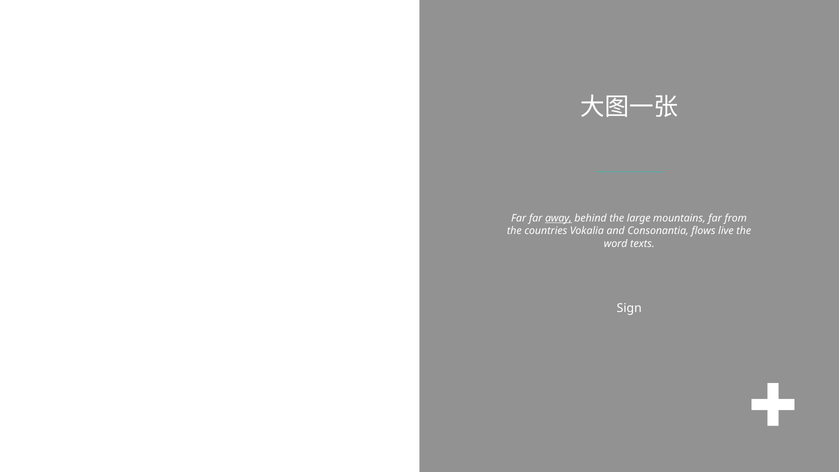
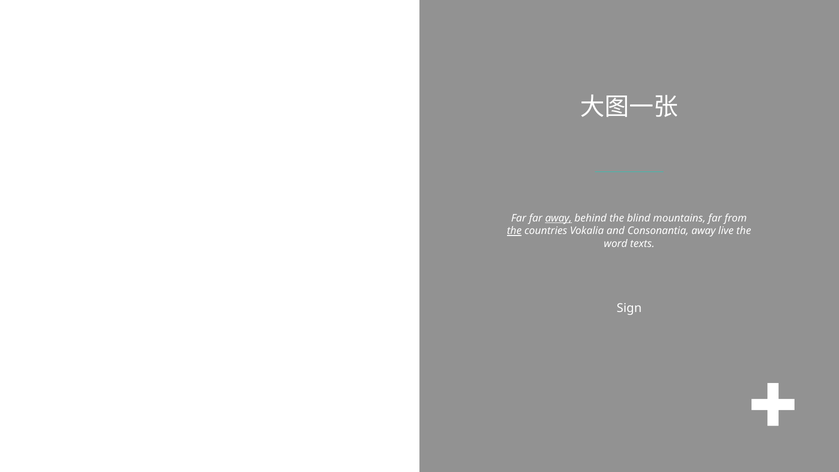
large: large -> blind
the at (514, 231) underline: none -> present
Consonantia flows: flows -> away
